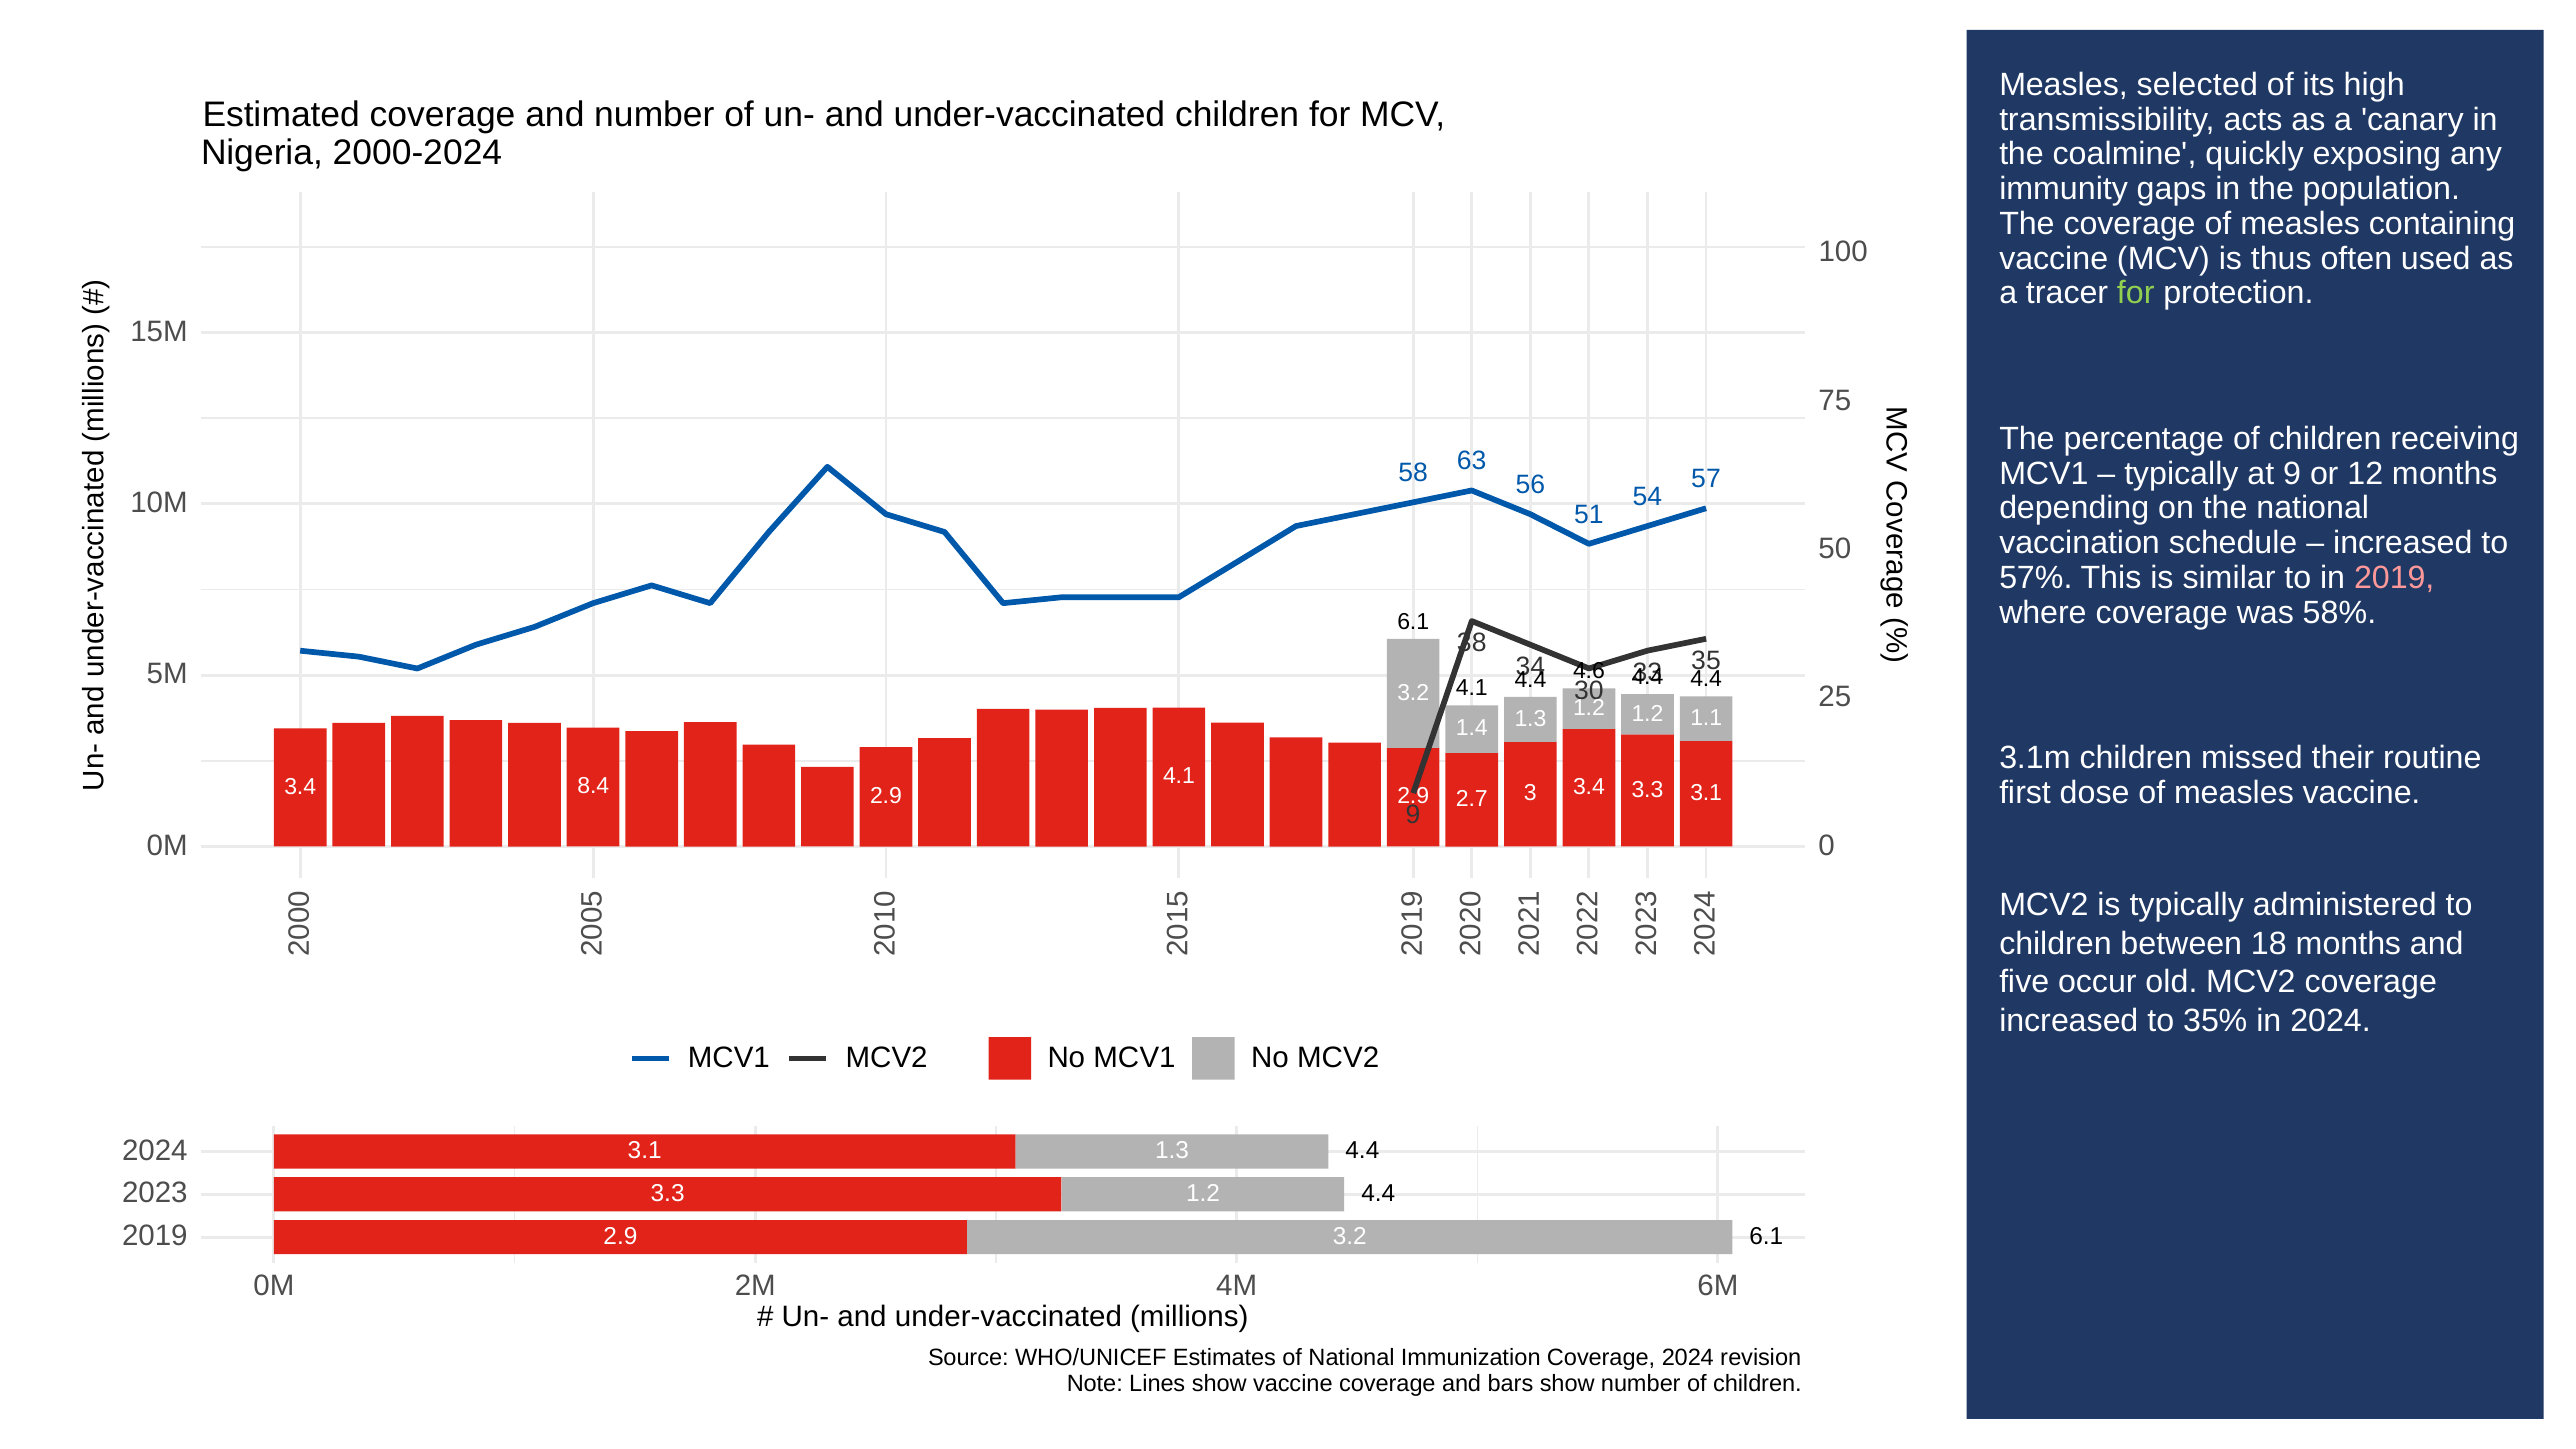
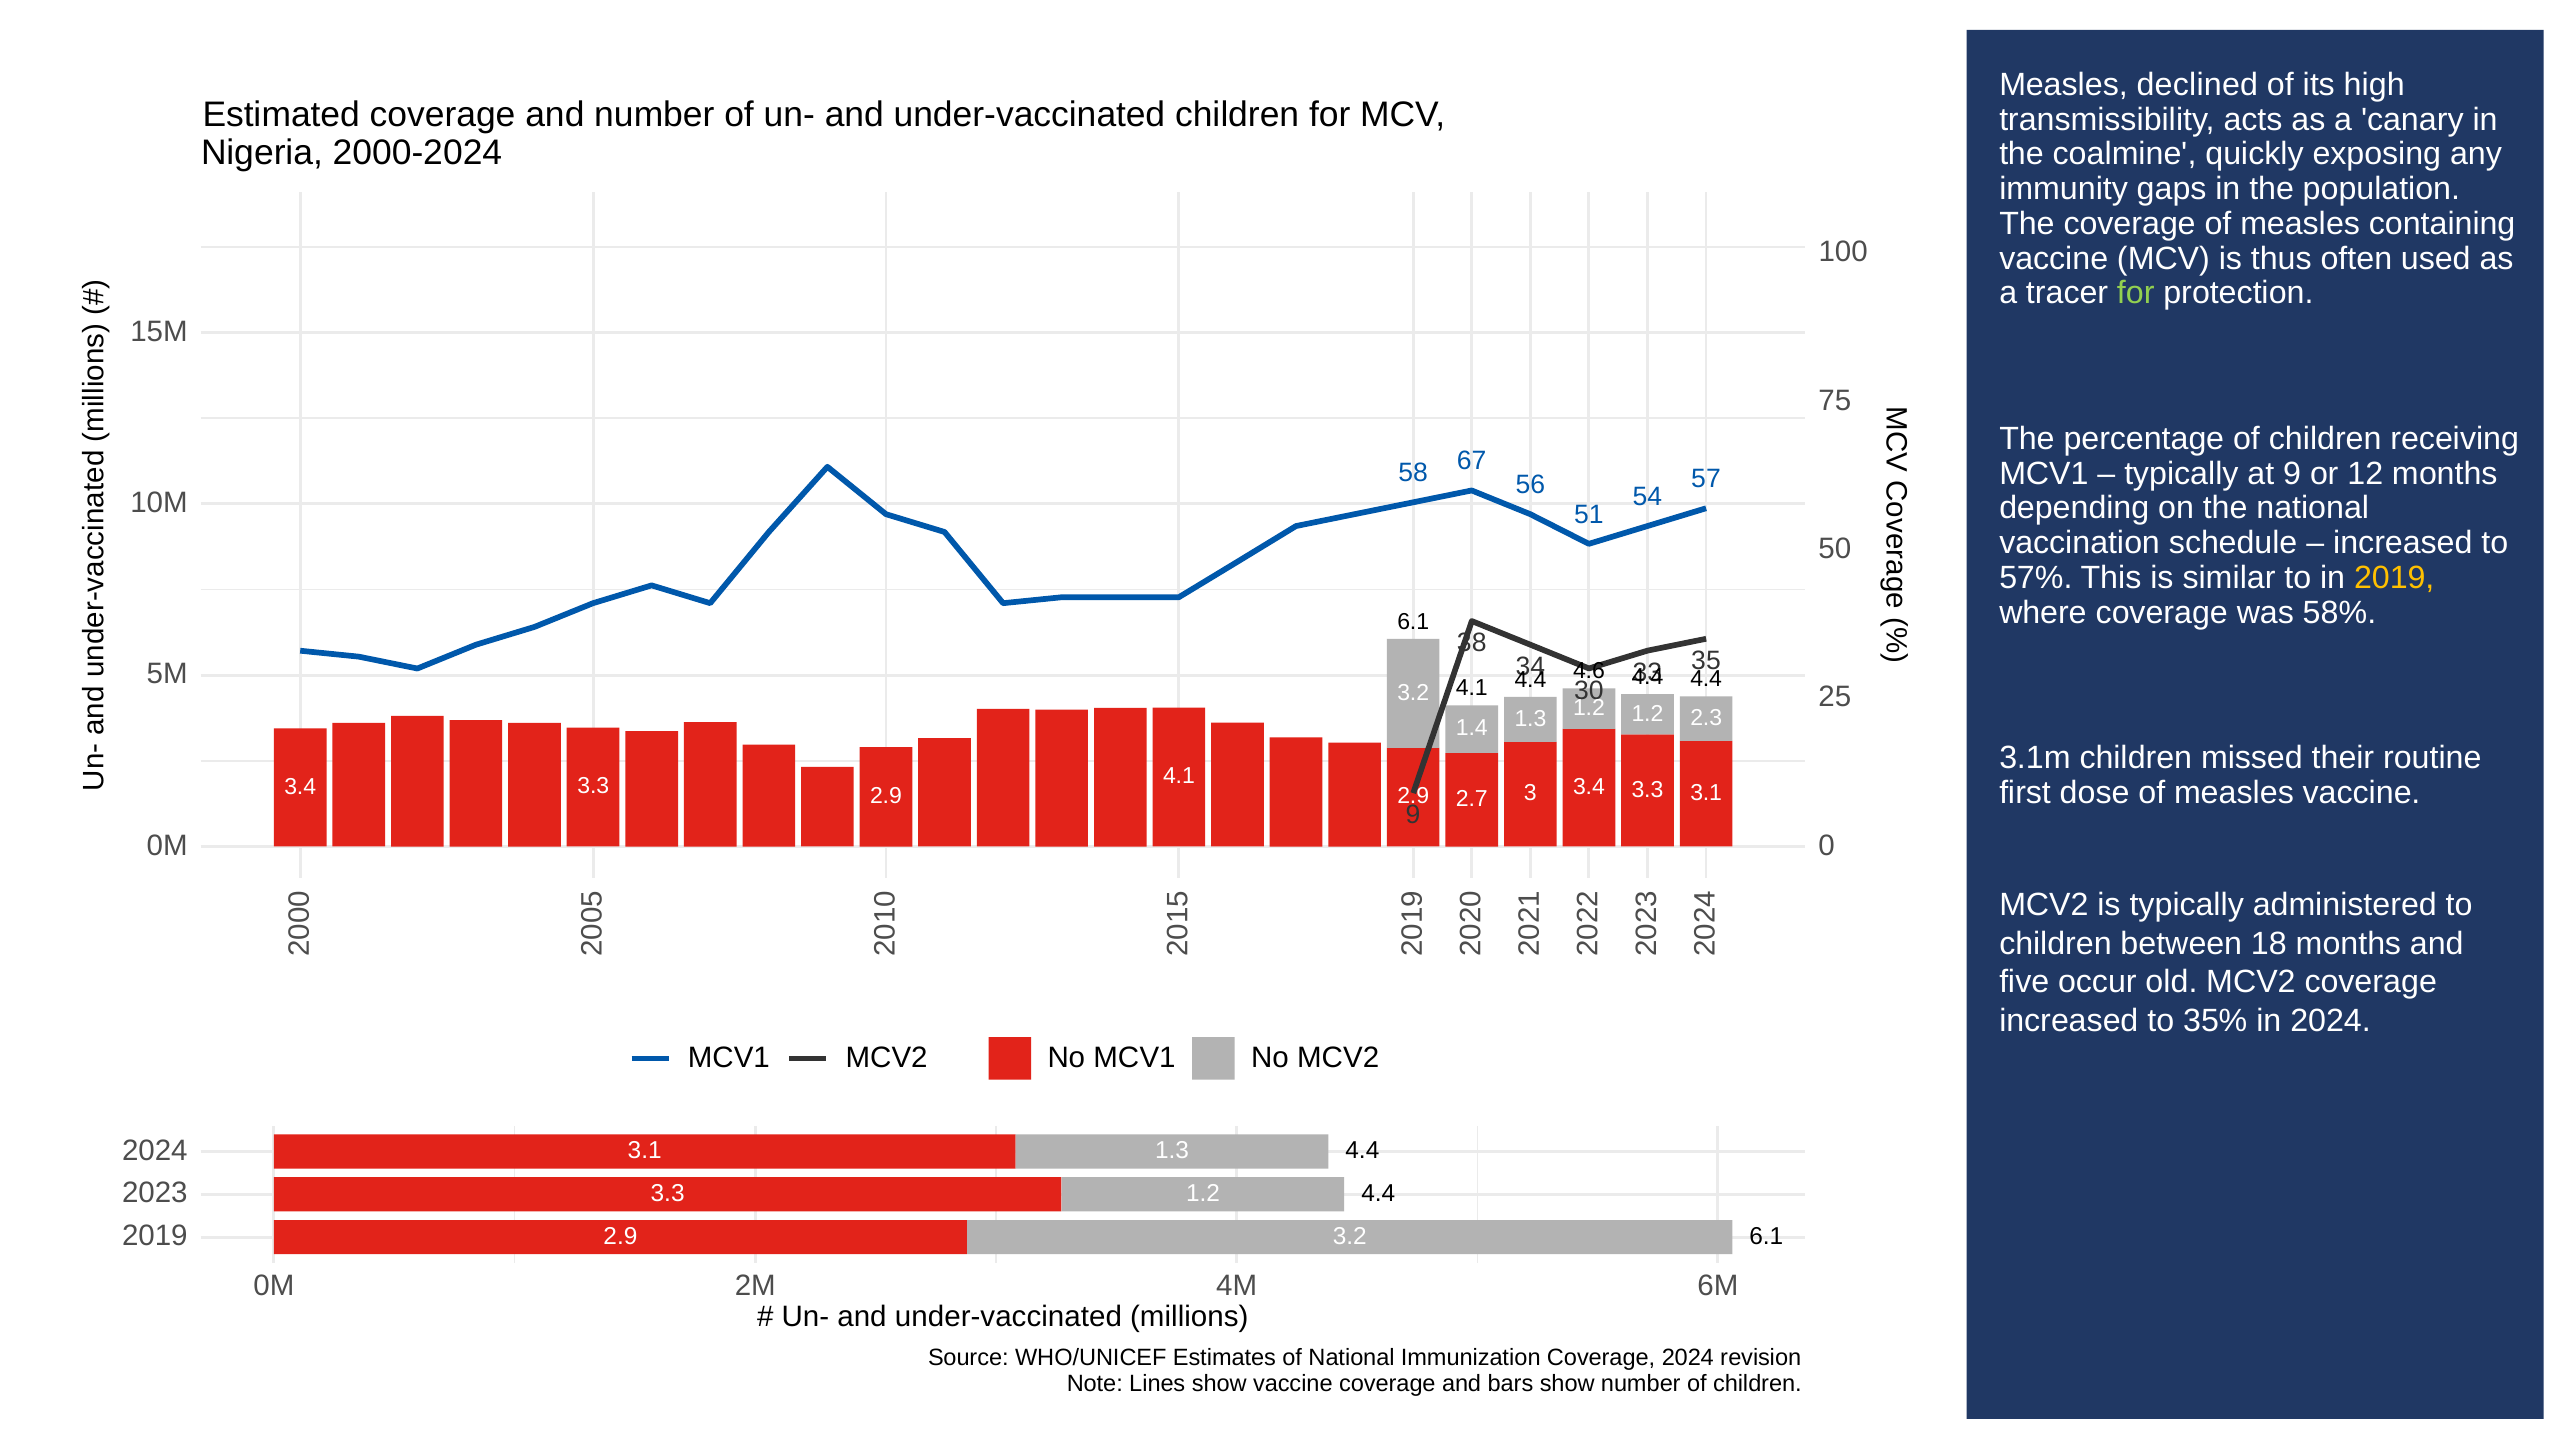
selected: selected -> declined
63: 63 -> 67
2019 at (2394, 578) colour: pink -> yellow
1.1: 1.1 -> 2.3
8.4 at (593, 786): 8.4 -> 3.3
